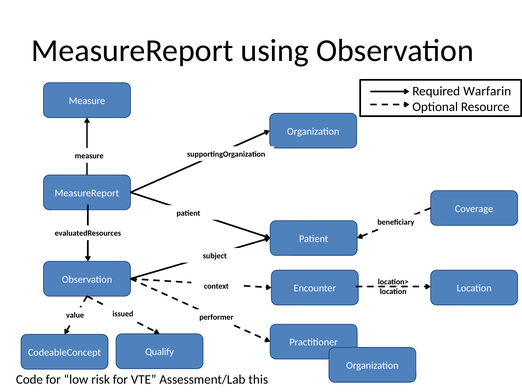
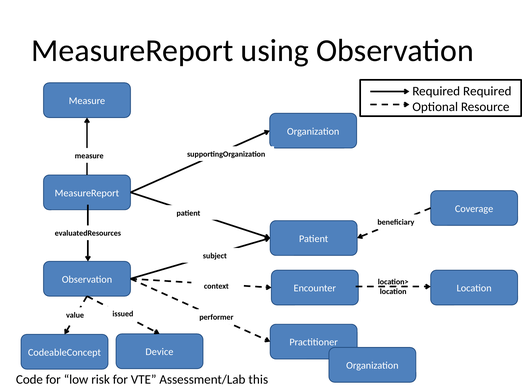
Required Warfarin: Warfarin -> Required
Qualify: Qualify -> Device
